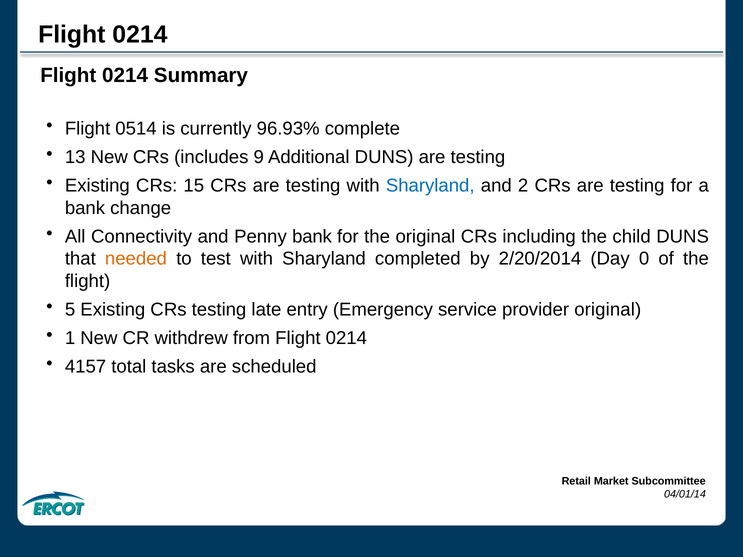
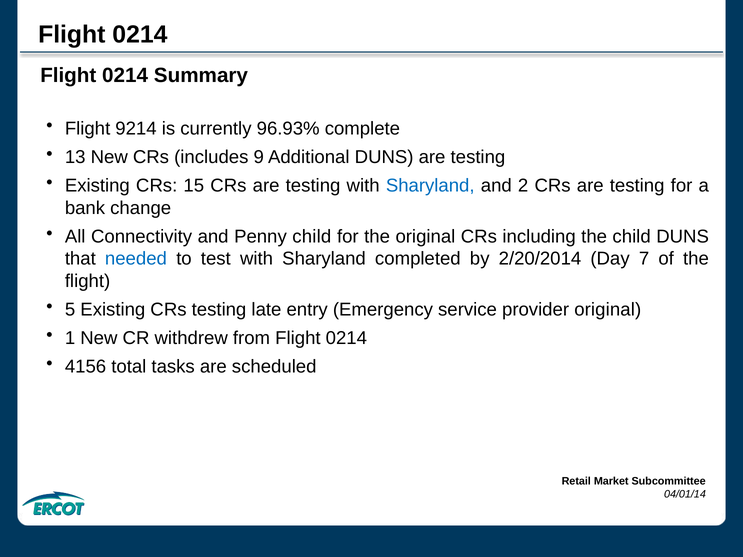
0514: 0514 -> 9214
Penny bank: bank -> child
needed colour: orange -> blue
0: 0 -> 7
4157: 4157 -> 4156
